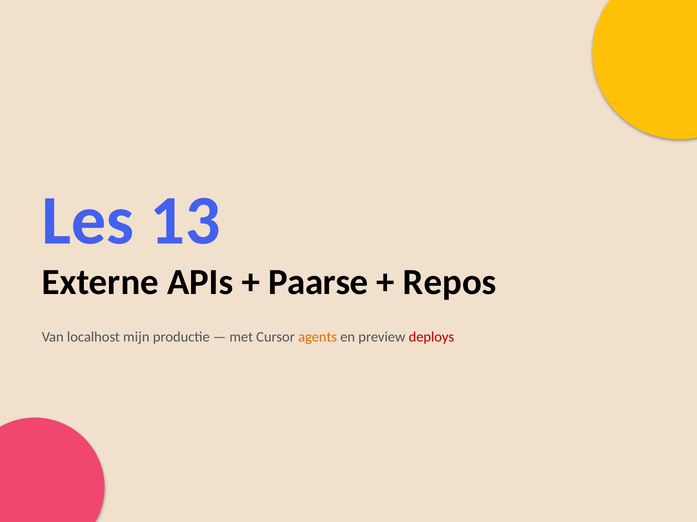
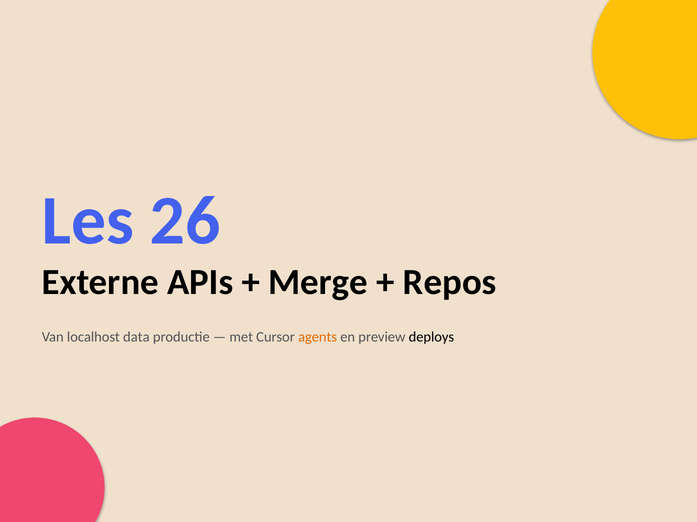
13: 13 -> 26
Paarse: Paarse -> Merge
mijn: mijn -> data
deploys colour: red -> black
